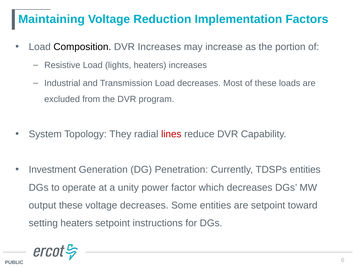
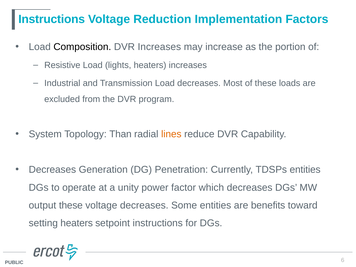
Maintaining at (52, 19): Maintaining -> Instructions
They: They -> Than
lines colour: red -> orange
Investment at (52, 170): Investment -> Decreases
are setpoint: setpoint -> benefits
